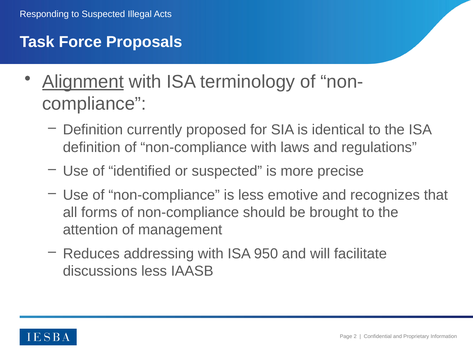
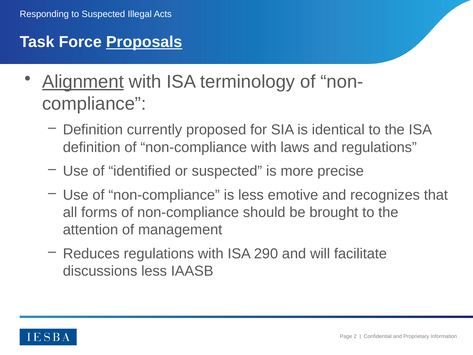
Proposals underline: none -> present
Reduces addressing: addressing -> regulations
950: 950 -> 290
